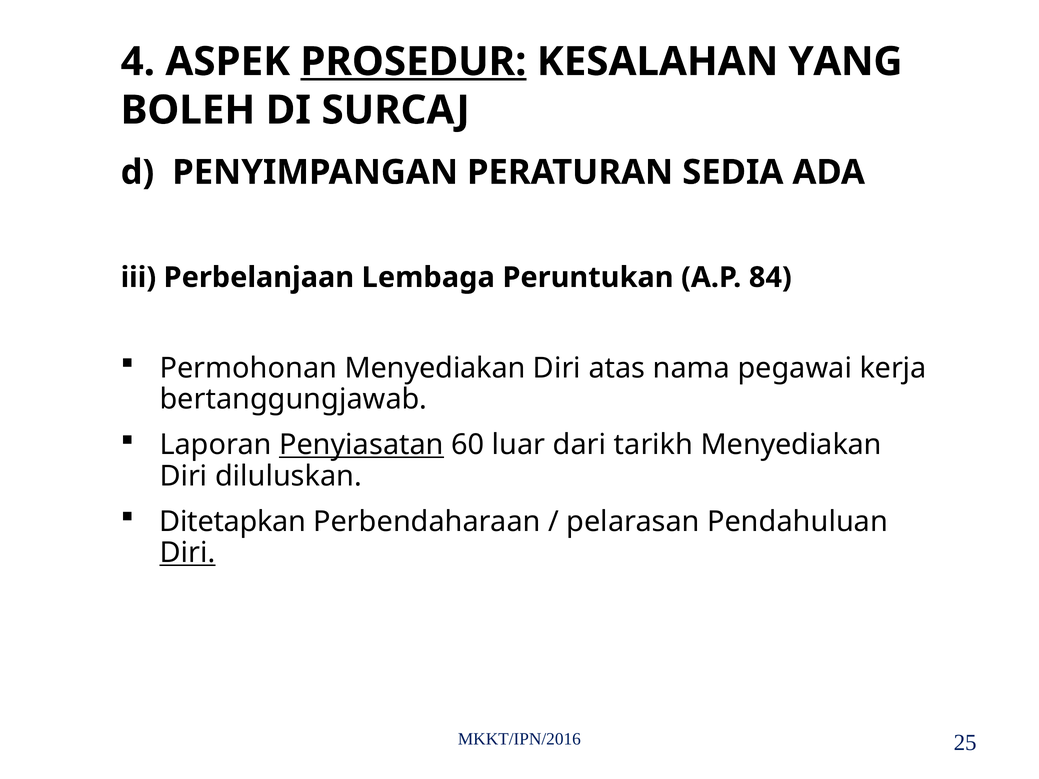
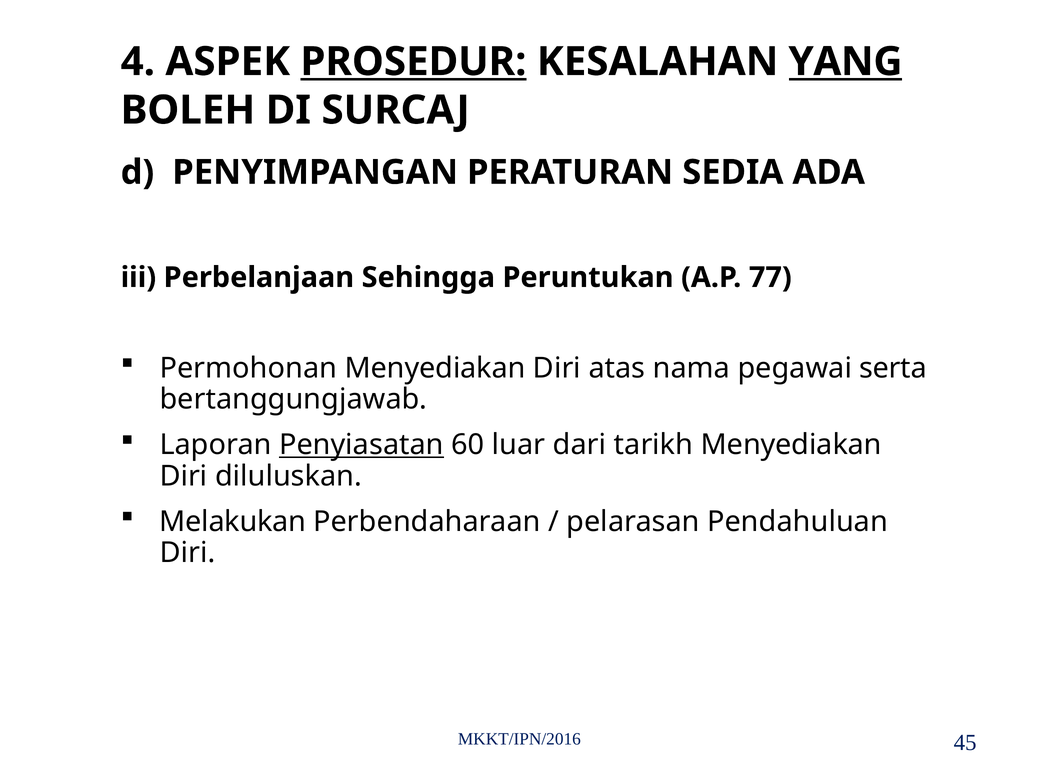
YANG underline: none -> present
Lembaga: Lembaga -> Sehingga
84: 84 -> 77
kerja: kerja -> serta
Ditetapkan: Ditetapkan -> Melakukan
Diri at (187, 553) underline: present -> none
25: 25 -> 45
